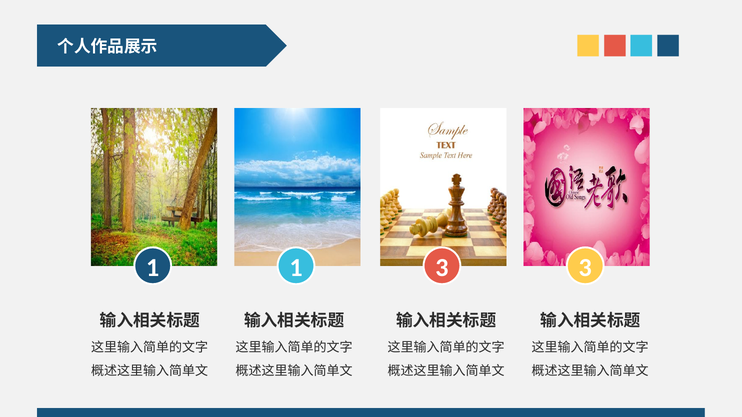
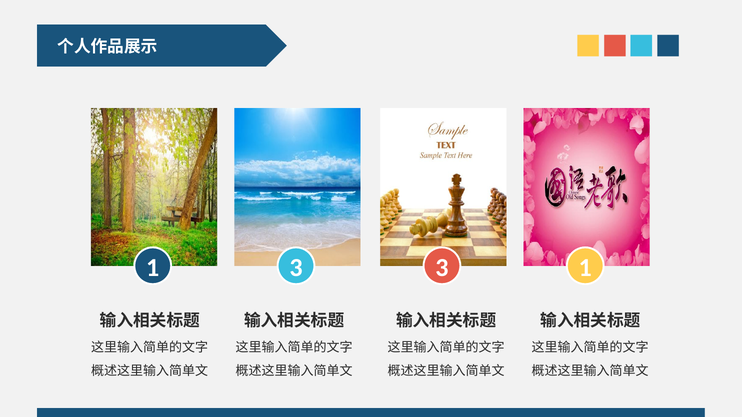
1 1: 1 -> 3
3 3: 3 -> 1
